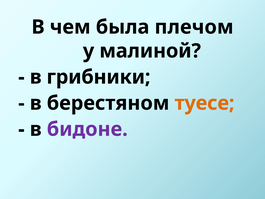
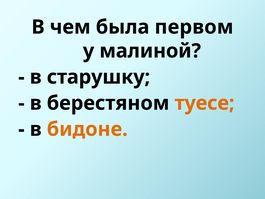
плечом: плечом -> первом
грибники: грибники -> старушку
бидоне colour: purple -> orange
